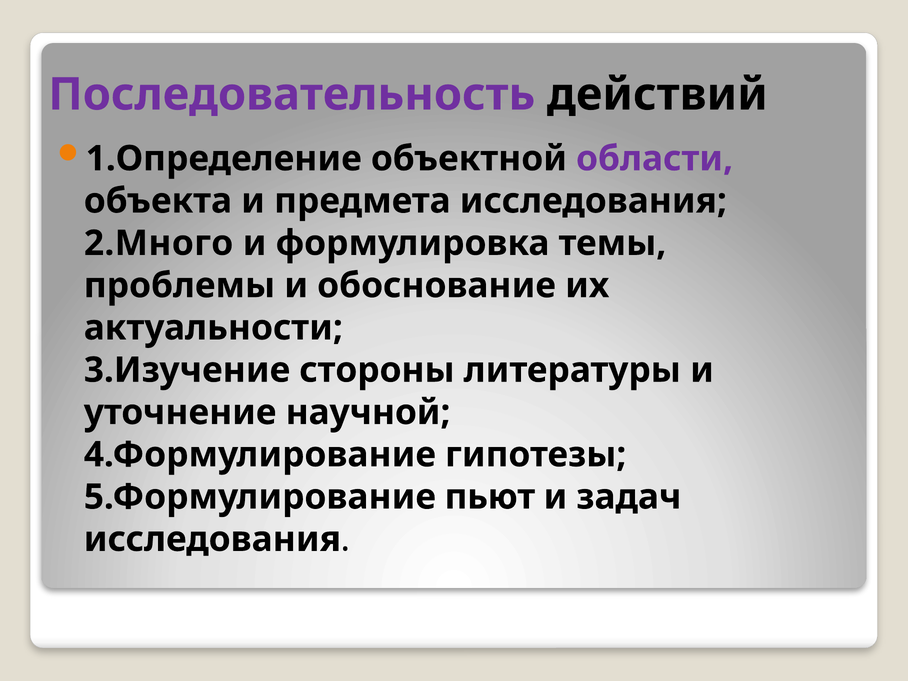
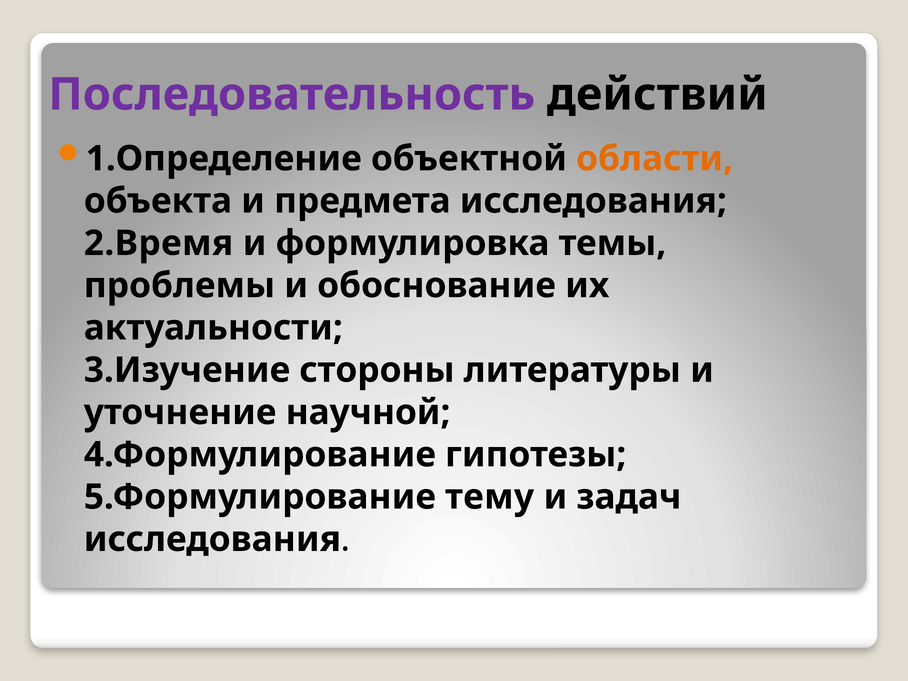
области colour: purple -> orange
2.Много: 2.Много -> 2.Время
пьют: пьют -> тему
